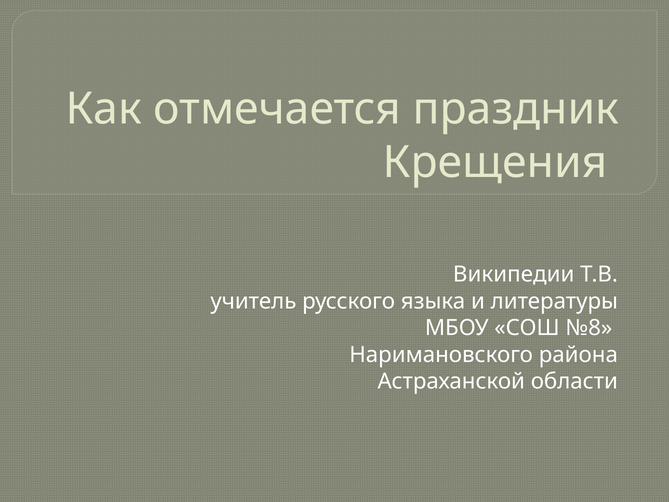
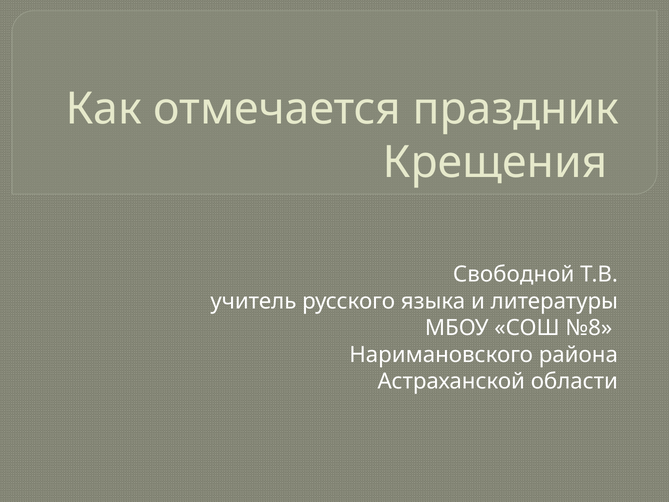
Википедии: Википедии -> Свободной
